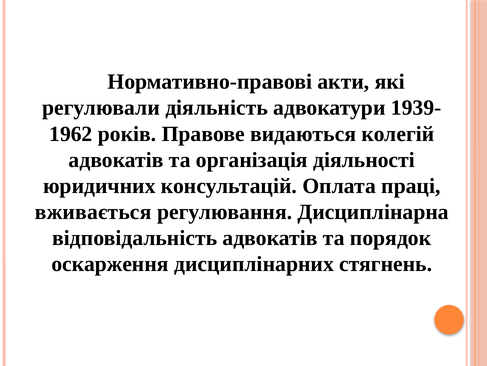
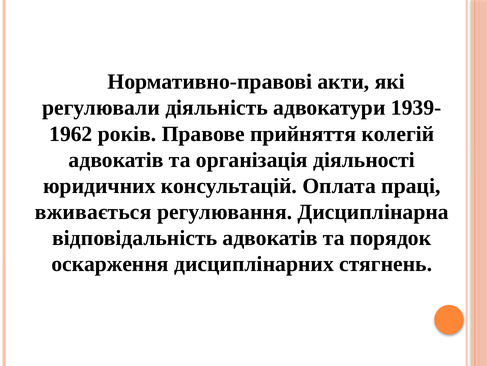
видаються: видаються -> прийняття
